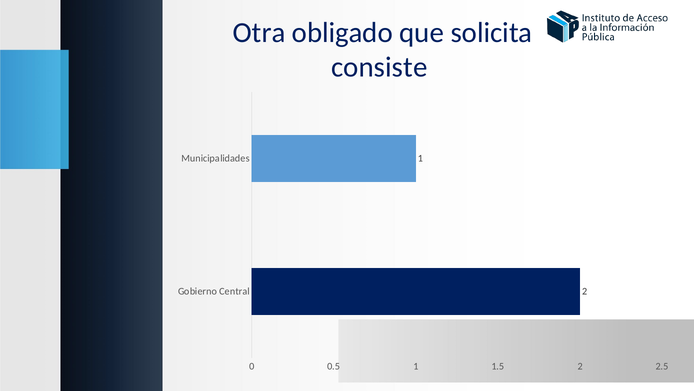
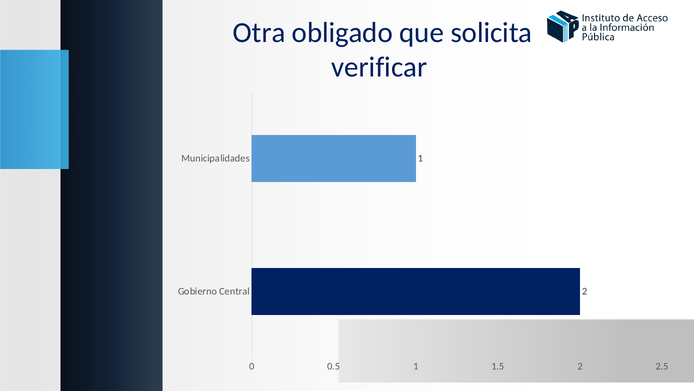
consiste: consiste -> verificar
